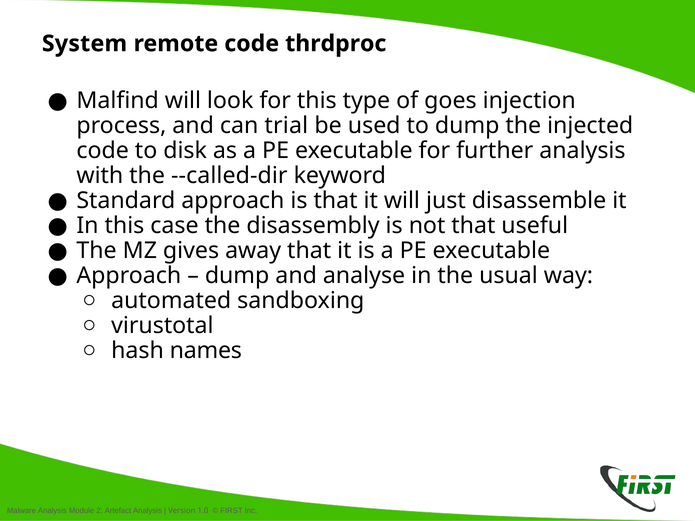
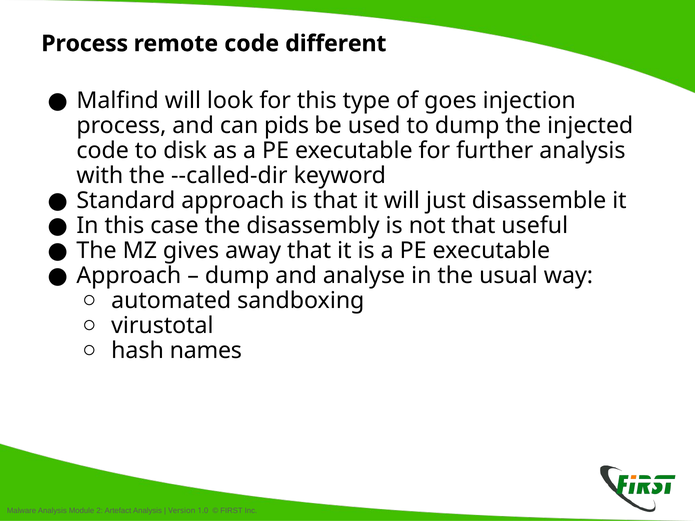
System at (84, 44): System -> Process
thrdproc: thrdproc -> different
trial: trial -> pids
